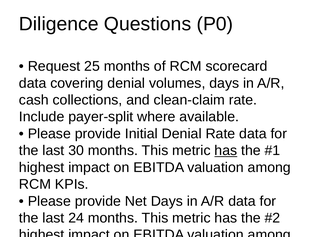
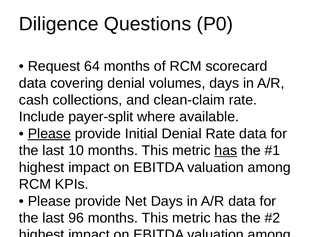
25: 25 -> 64
Please at (49, 134) underline: none -> present
30: 30 -> 10
24: 24 -> 96
